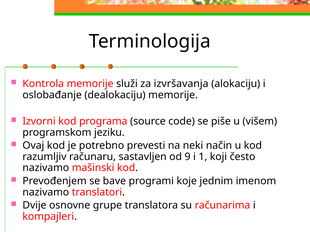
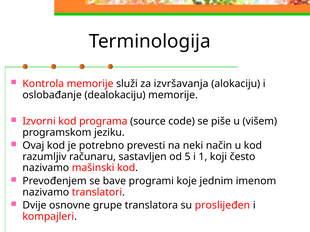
9: 9 -> 5
računarima: računarima -> proslijeđen
